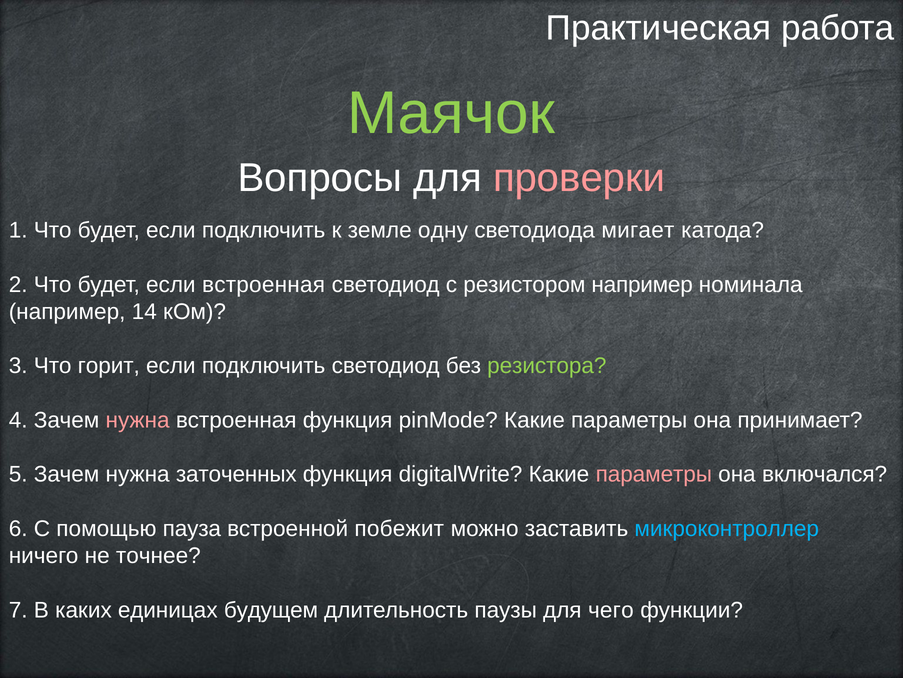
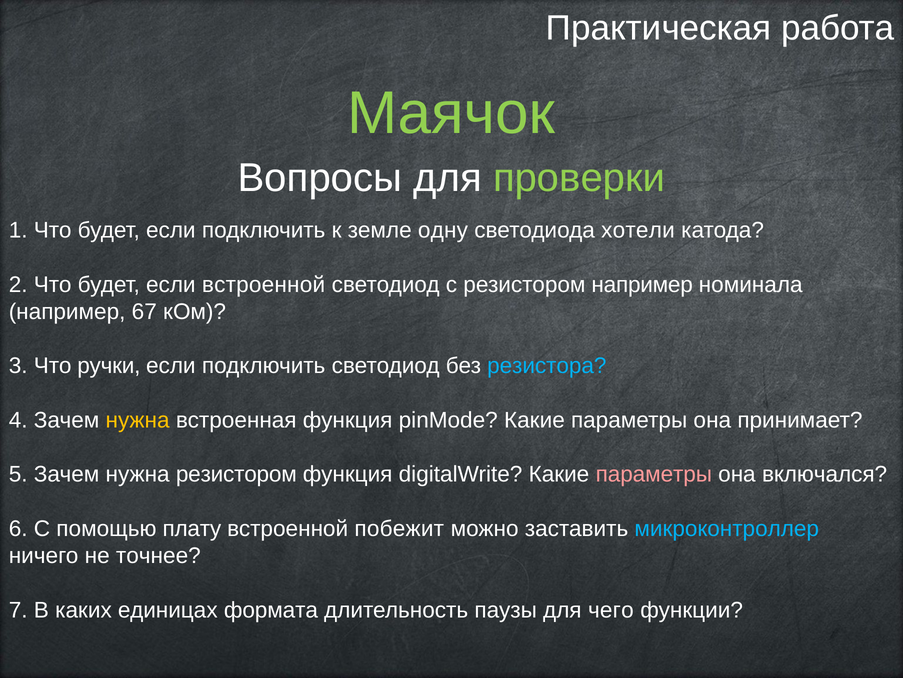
проверки colour: pink -> light green
мигает: мигает -> хотели
если встроенная: встроенная -> встроенной
14: 14 -> 67
горит: горит -> ручки
резистора colour: light green -> light blue
нужна at (138, 420) colour: pink -> yellow
нужна заточенных: заточенных -> резистором
пауза: пауза -> плату
будущем: будущем -> формата
